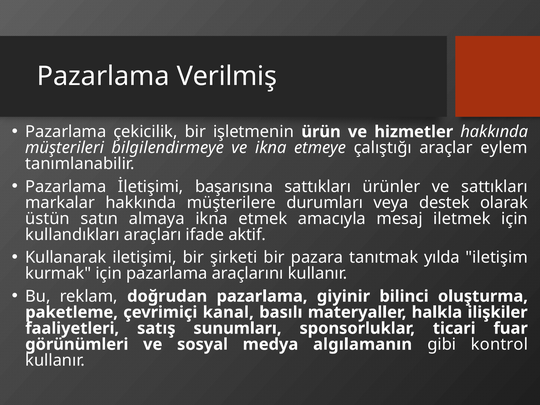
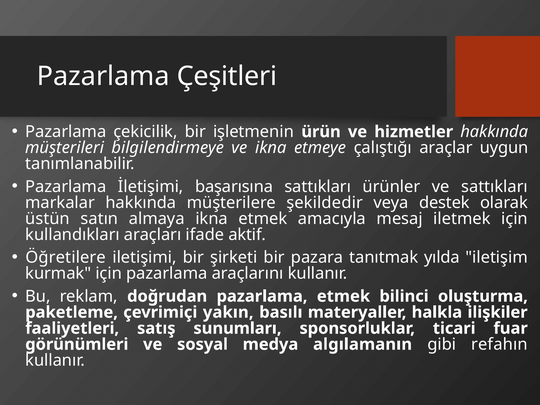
Verilmiş: Verilmiş -> Çeşitleri
eylem: eylem -> uygun
durumları: durumları -> şekildedir
Kullanarak: Kullanarak -> Öğretilere
pazarlama giyinir: giyinir -> etmek
kanal: kanal -> yakın
kontrol: kontrol -> refahın
